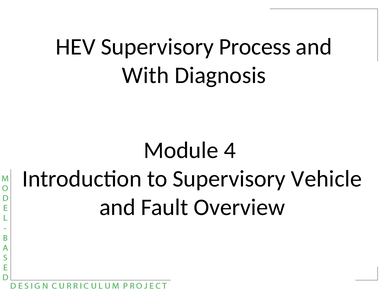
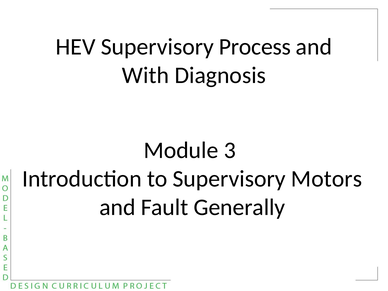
4: 4 -> 3
Vehicle: Vehicle -> Motors
Overview: Overview -> Generally
